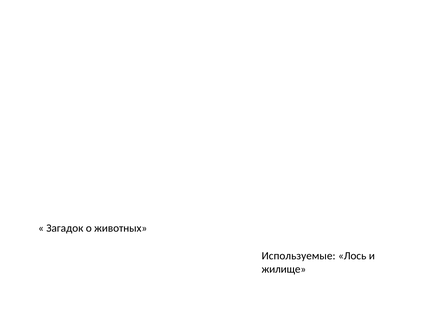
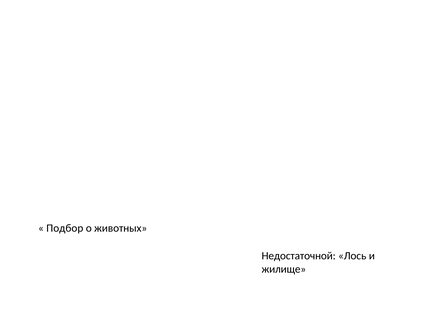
Загадок: Загадок -> Подбор
Используемые: Используемые -> Недостаточной
